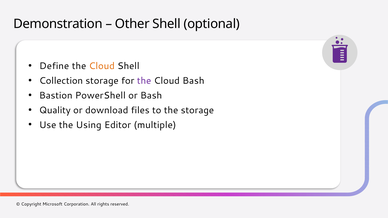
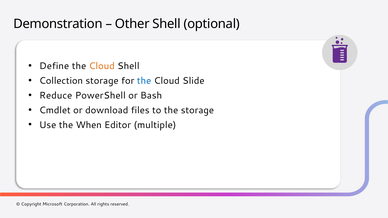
the at (144, 81) colour: purple -> blue
Cloud Bash: Bash -> Slide
Bastion: Bastion -> Reduce
Quality: Quality -> Cmdlet
Using: Using -> When
